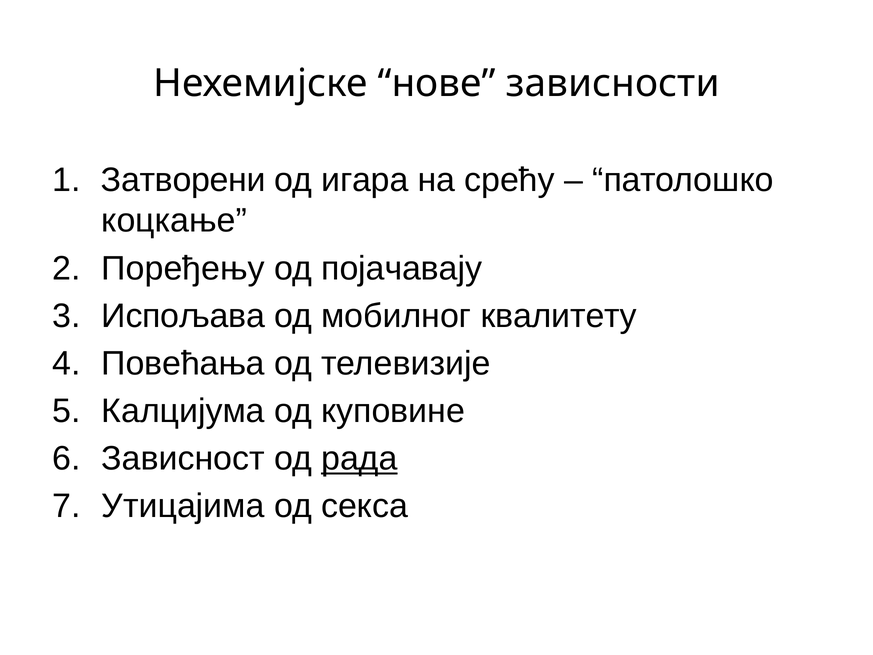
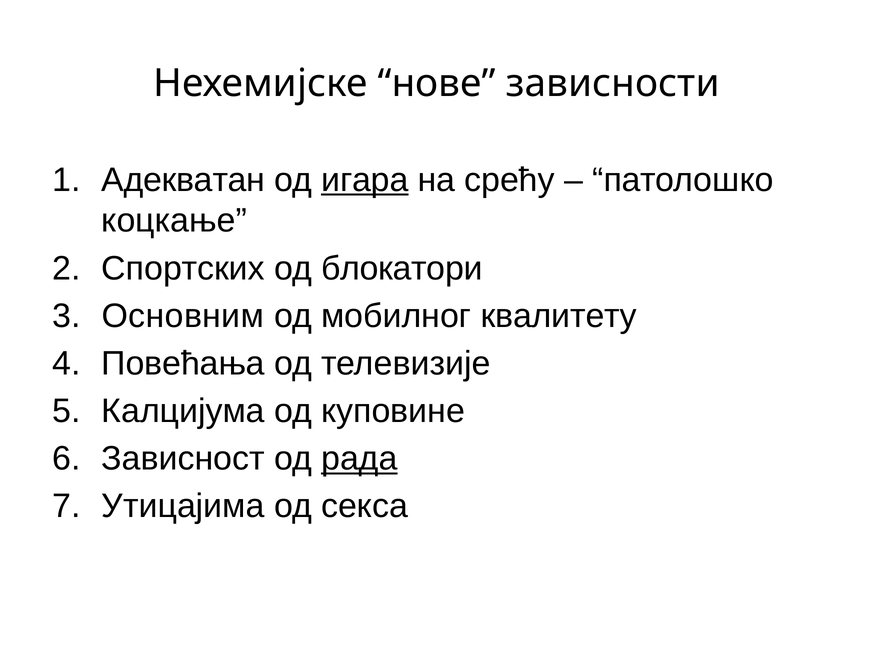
Затворени: Затворени -> Адекватан
игара underline: none -> present
Поређењу: Поређењу -> Спортских
појачавају: појачавају -> блокатори
Испољава: Испољава -> Основним
